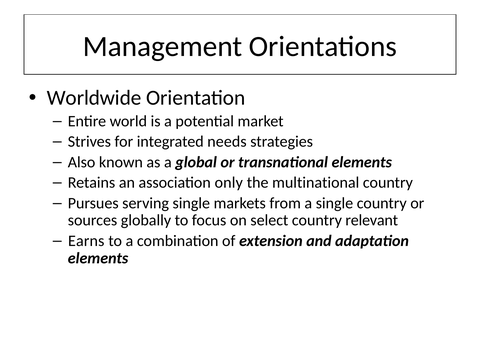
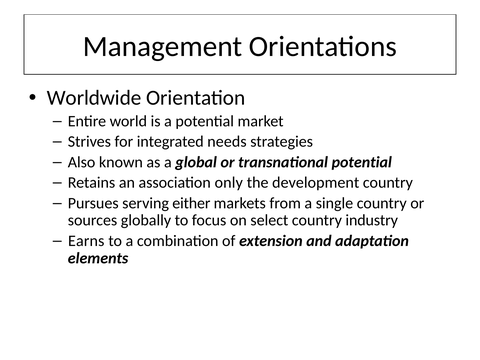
transnational elements: elements -> potential
multinational: multinational -> development
serving single: single -> either
relevant: relevant -> industry
